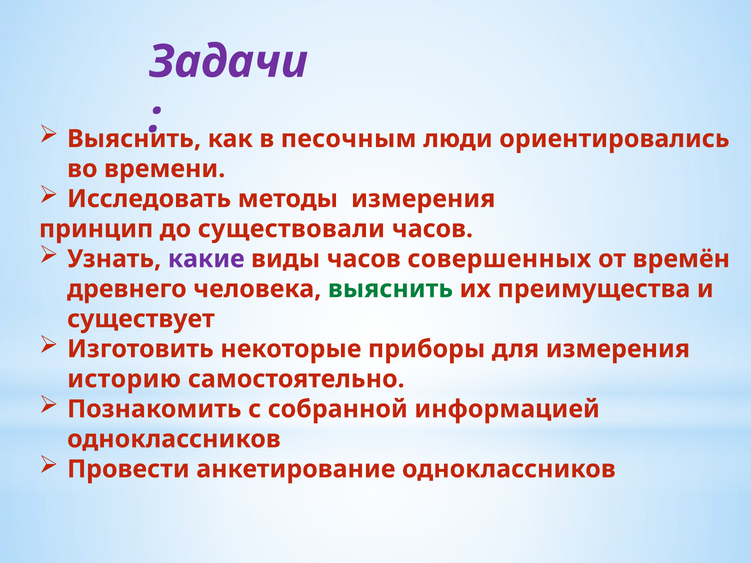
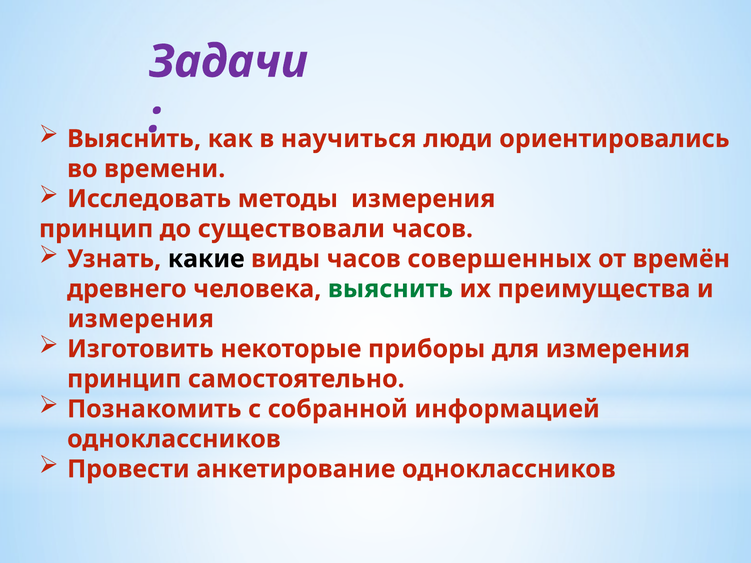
песочным: песочным -> научиться
какие colour: purple -> black
существует at (141, 319): существует -> измерения
историю at (124, 379): историю -> принцип
